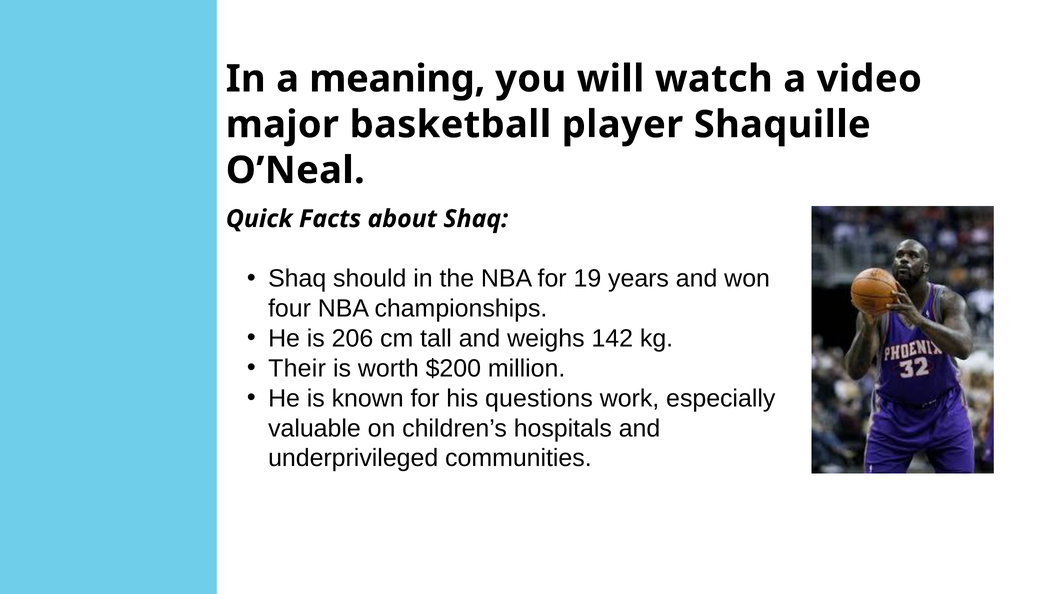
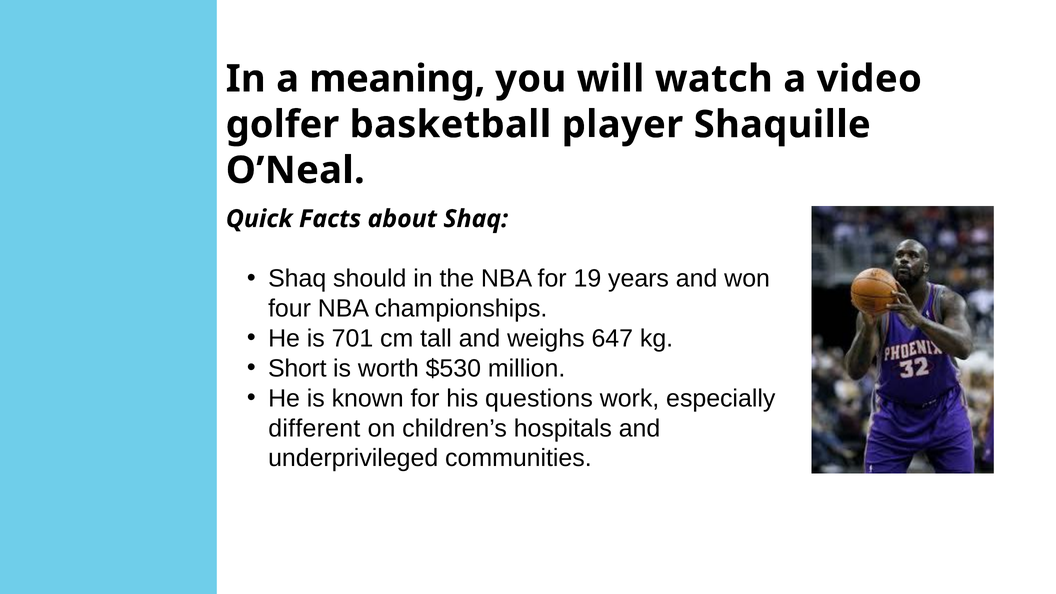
major: major -> golfer
206: 206 -> 701
142: 142 -> 647
Their: Their -> Short
$200: $200 -> $530
valuable: valuable -> different
